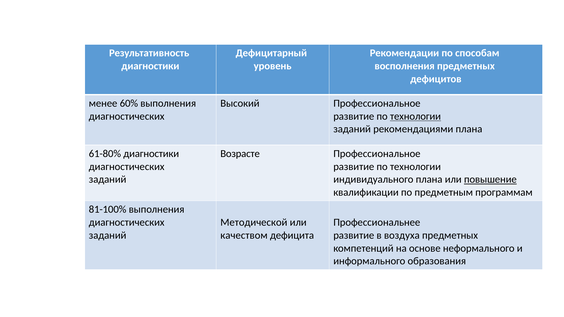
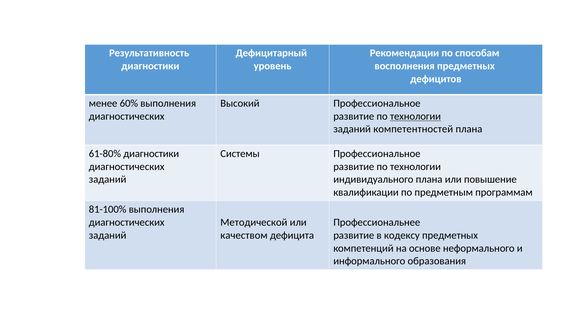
рекомендациями: рекомендациями -> компетентностей
Возрасте: Возрасте -> Системы
повышение underline: present -> none
воздуха: воздуха -> кодексу
